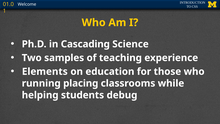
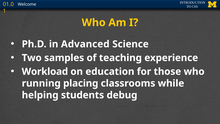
Cascading: Cascading -> Advanced
Elements: Elements -> Workload
